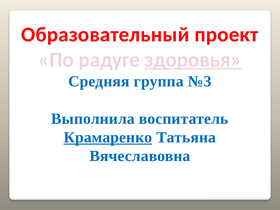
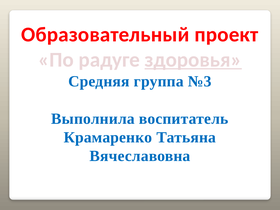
Крамаренко underline: present -> none
